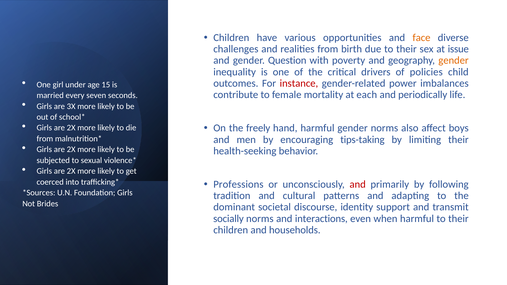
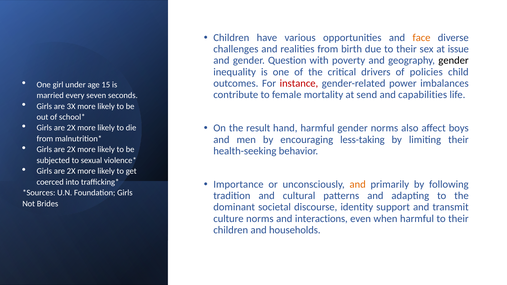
gender at (454, 61) colour: orange -> black
each: each -> send
periodically: periodically -> capabilities
freely: freely -> result
tips-taking: tips-taking -> less-taking
Professions: Professions -> Importance
and at (358, 184) colour: red -> orange
socially: socially -> culture
